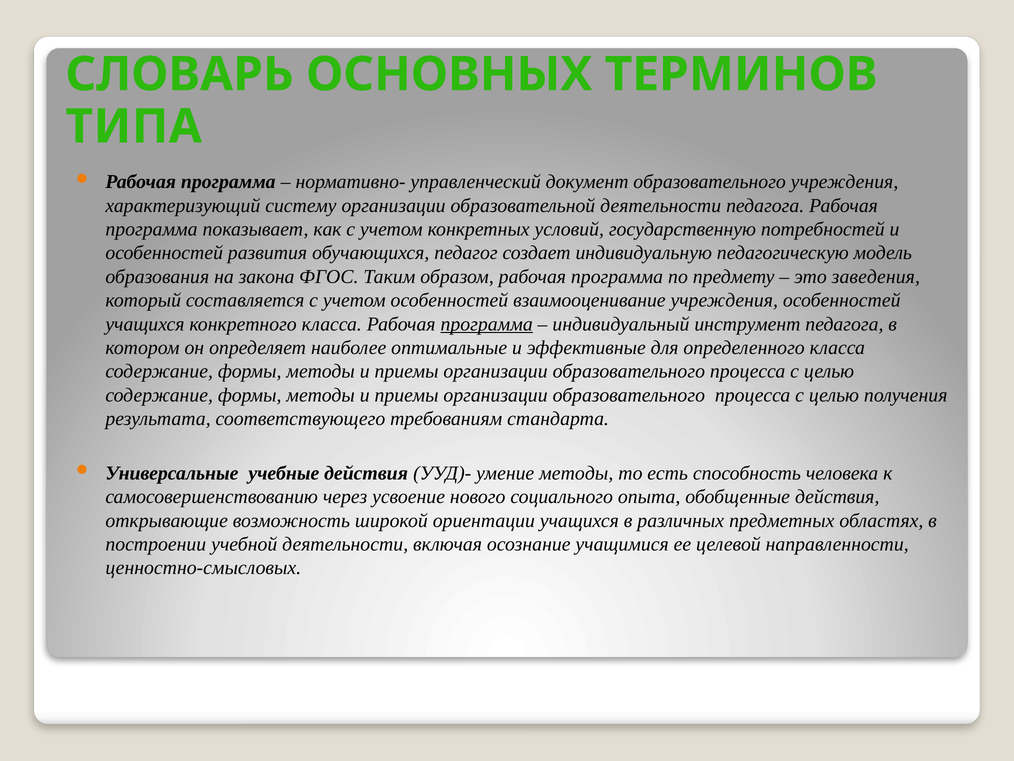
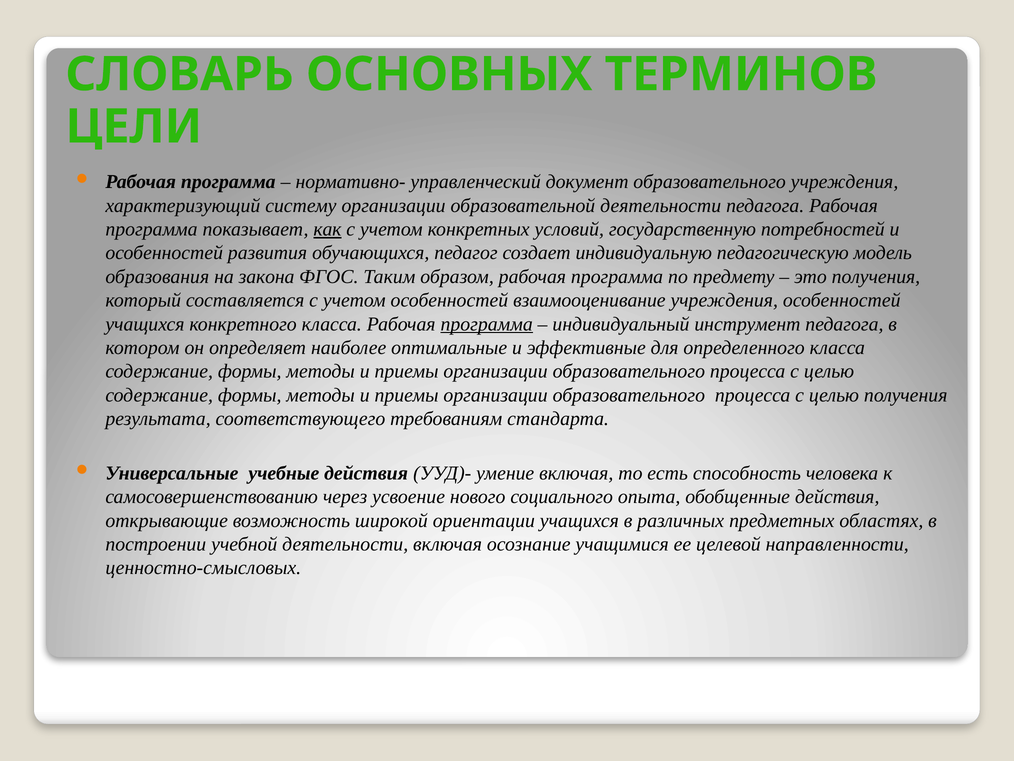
ТИПА: ТИПА -> ЦЕЛИ
как underline: none -> present
это заведения: заведения -> получения
умение методы: методы -> включая
